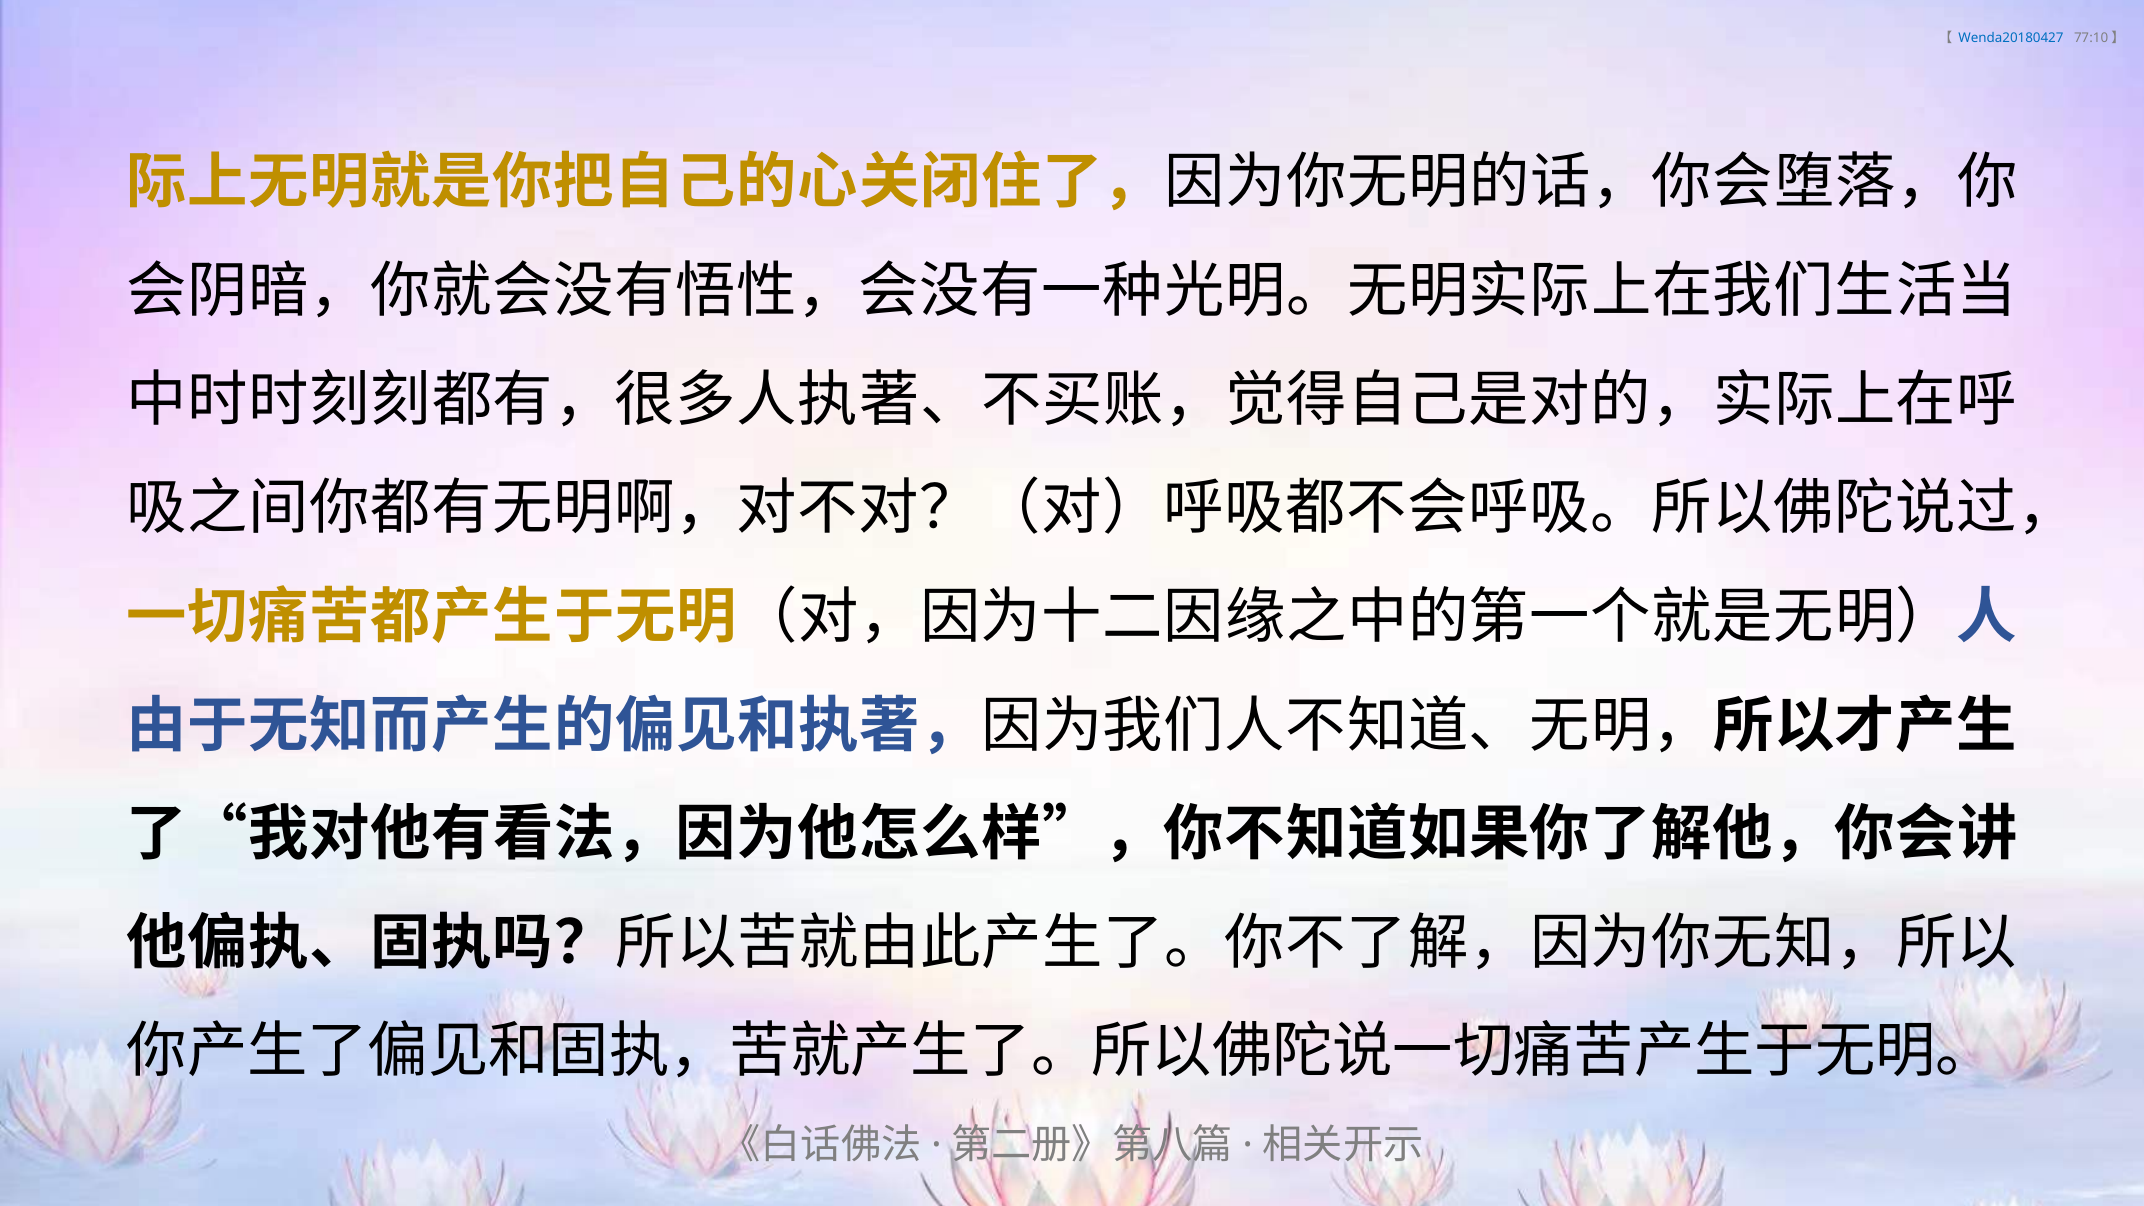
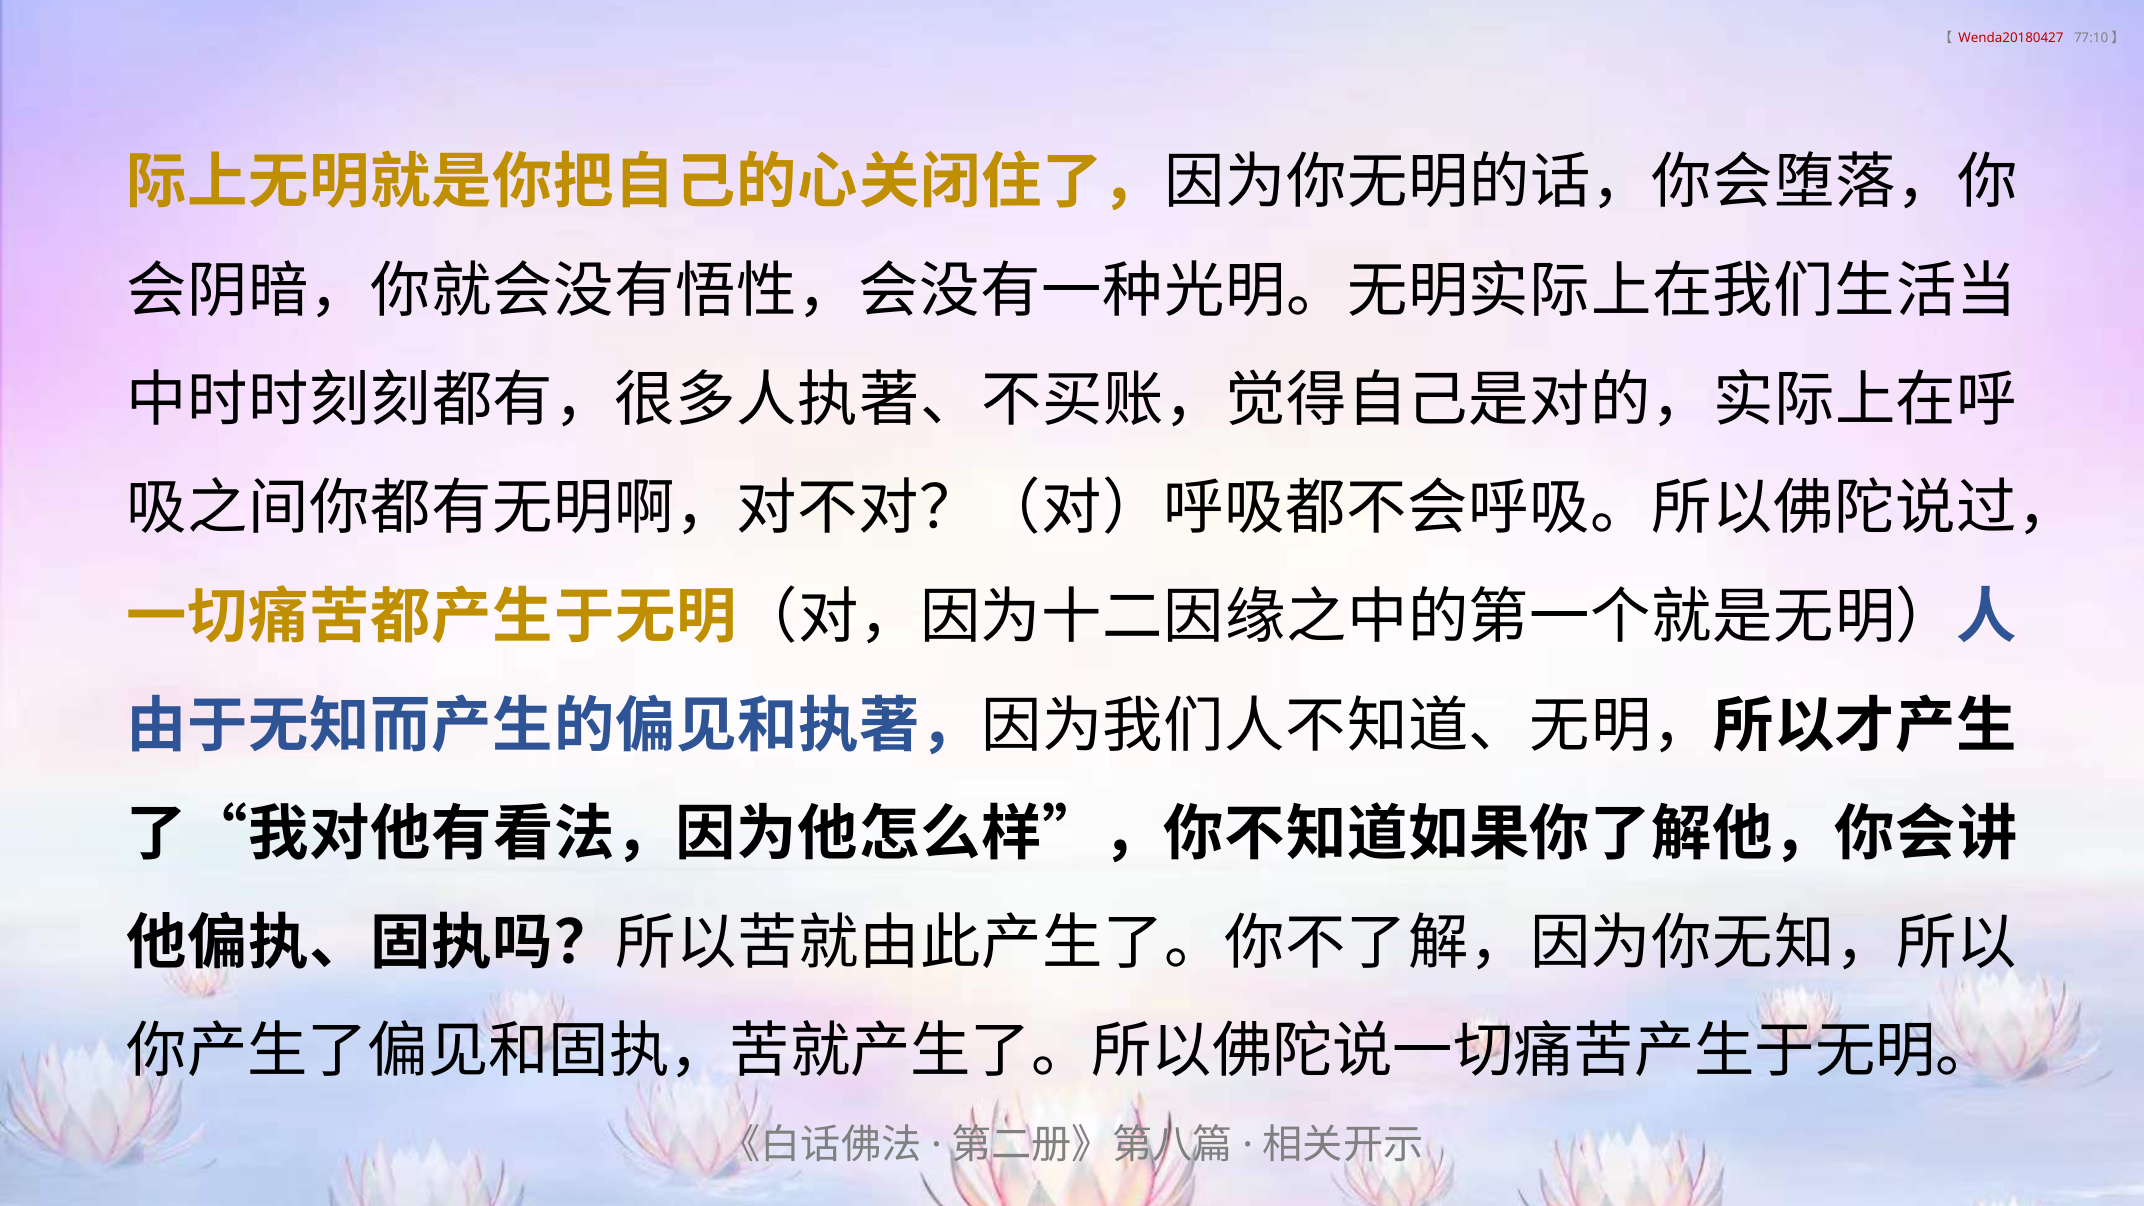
Wenda20180427 colour: blue -> red
